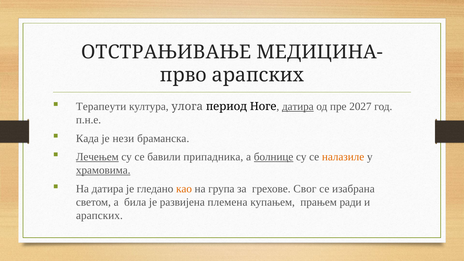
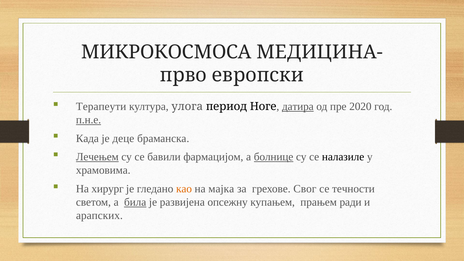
ОТСТРАЊИВАЊЕ: ОТСТРАЊИВАЊЕ -> МИКРОКОСМОСА
прво арапских: арапских -> европски
2027: 2027 -> 2020
п.н.е underline: none -> present
нези: нези -> деце
припадника: припадника -> фармацијом
налазиле colour: orange -> black
храмовима underline: present -> none
На датира: датира -> хирург
група: група -> мајка
изабрана: изабрана -> течности
била underline: none -> present
племена: племена -> опсежну
